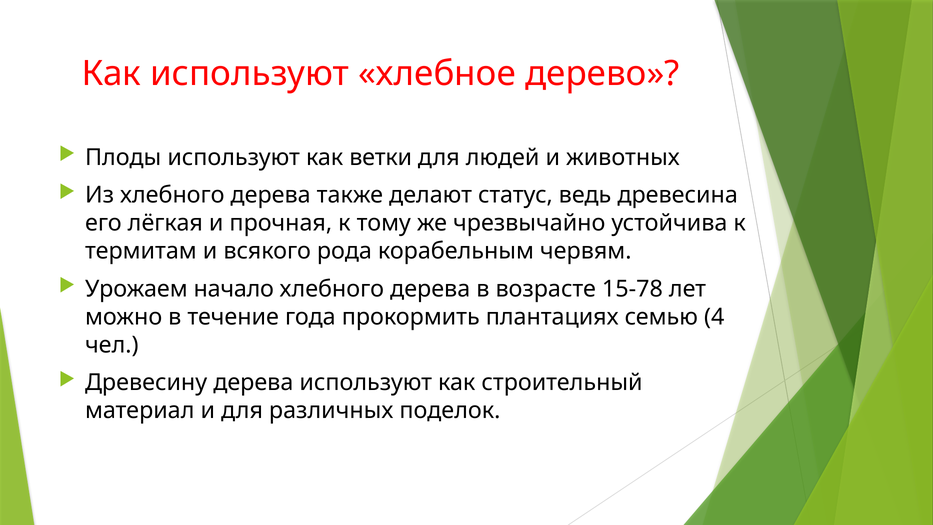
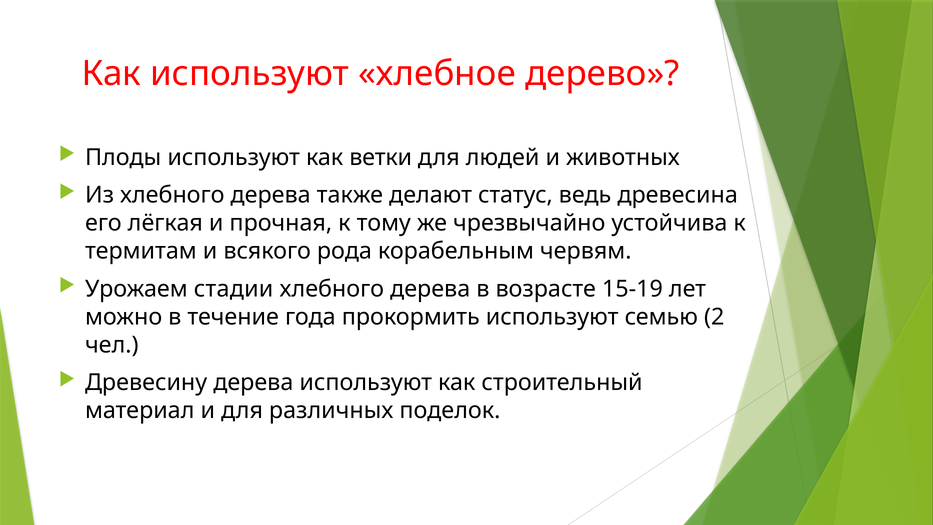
начало: начало -> стадии
15-78: 15-78 -> 15-19
прокормить плантациях: плантациях -> используют
4: 4 -> 2
